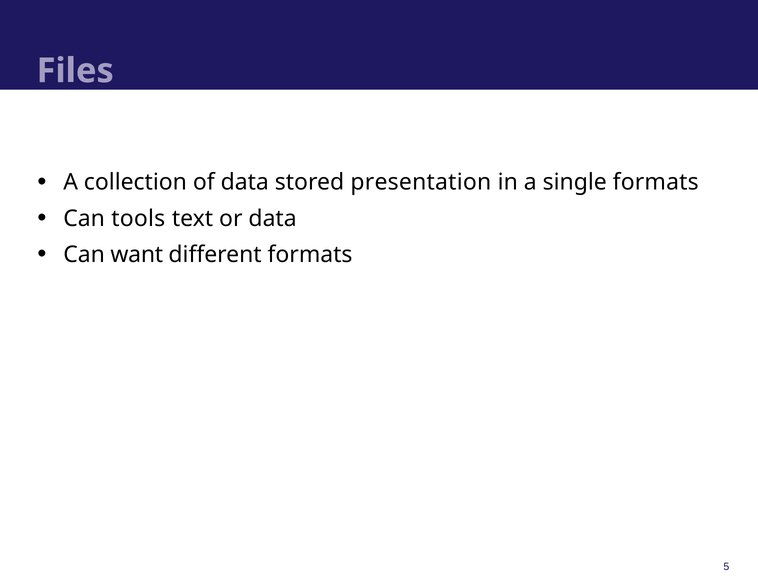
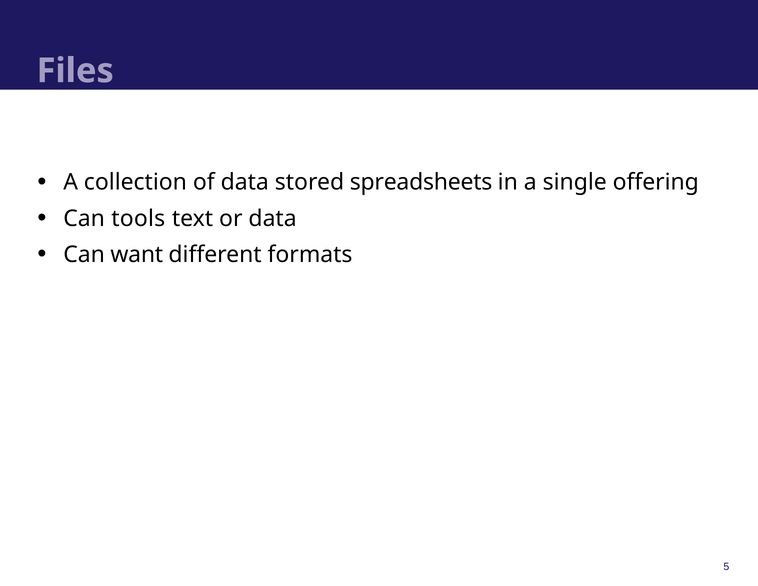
presentation: presentation -> spreadsheets
single formats: formats -> offering
